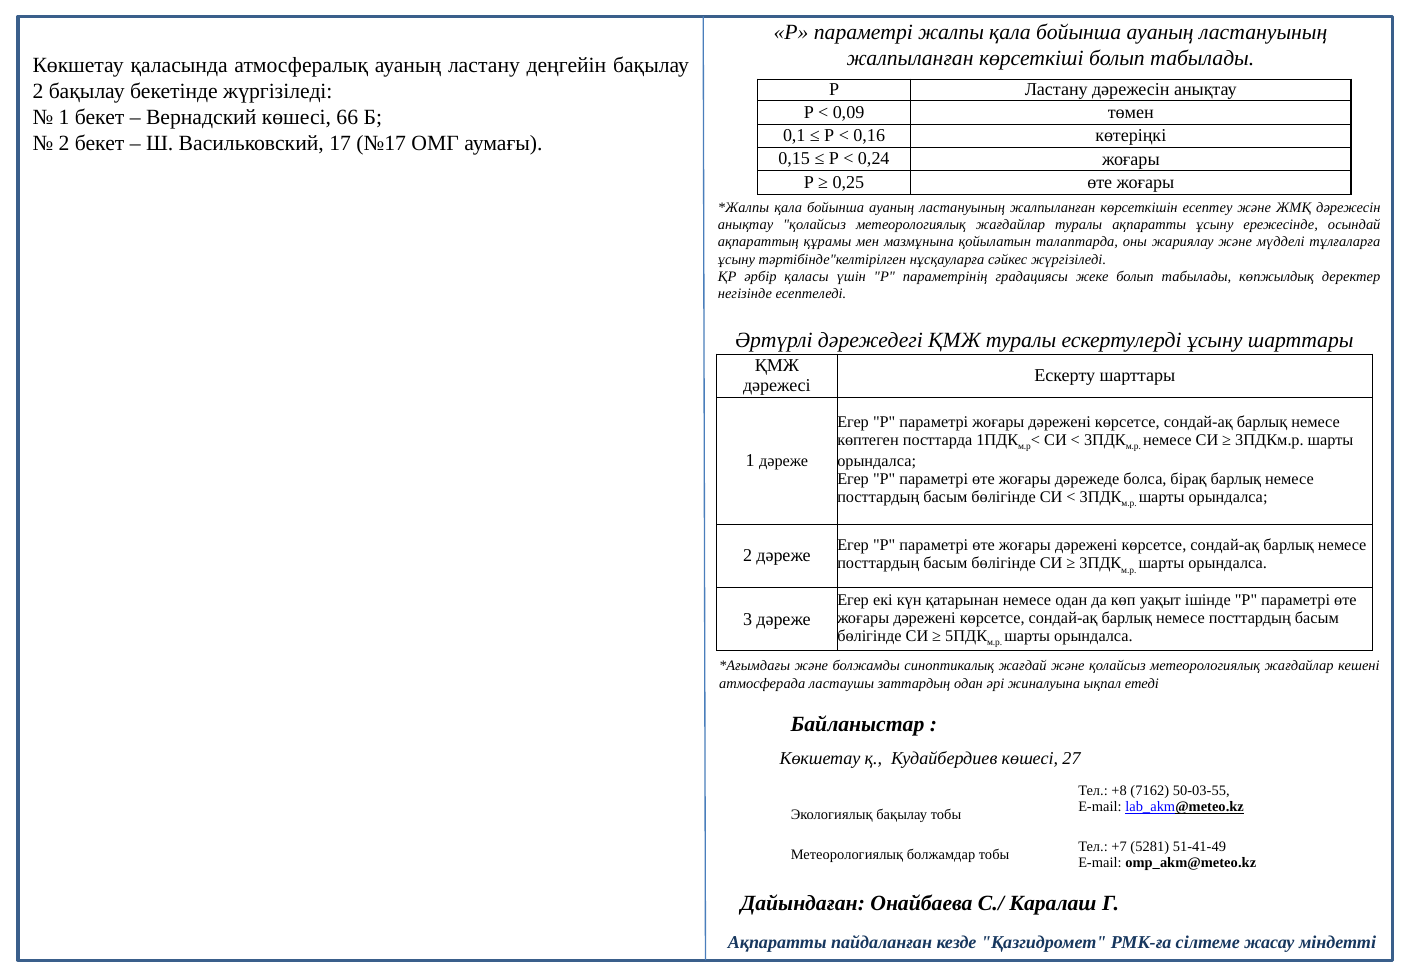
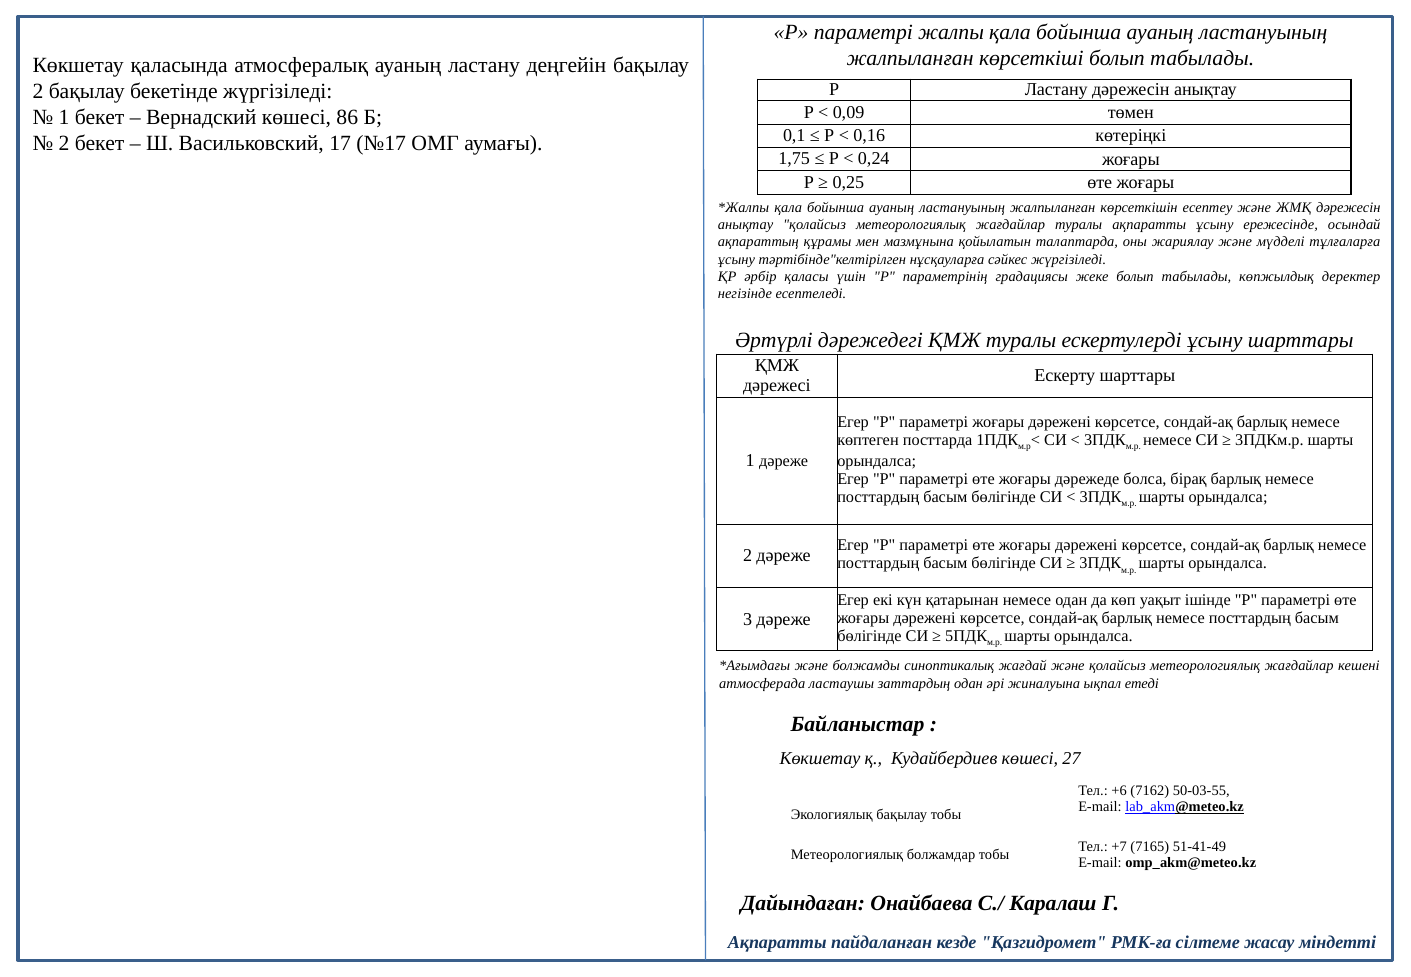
66: 66 -> 86
0,15: 0,15 -> 1,75
+8: +8 -> +6
5281: 5281 -> 7165
